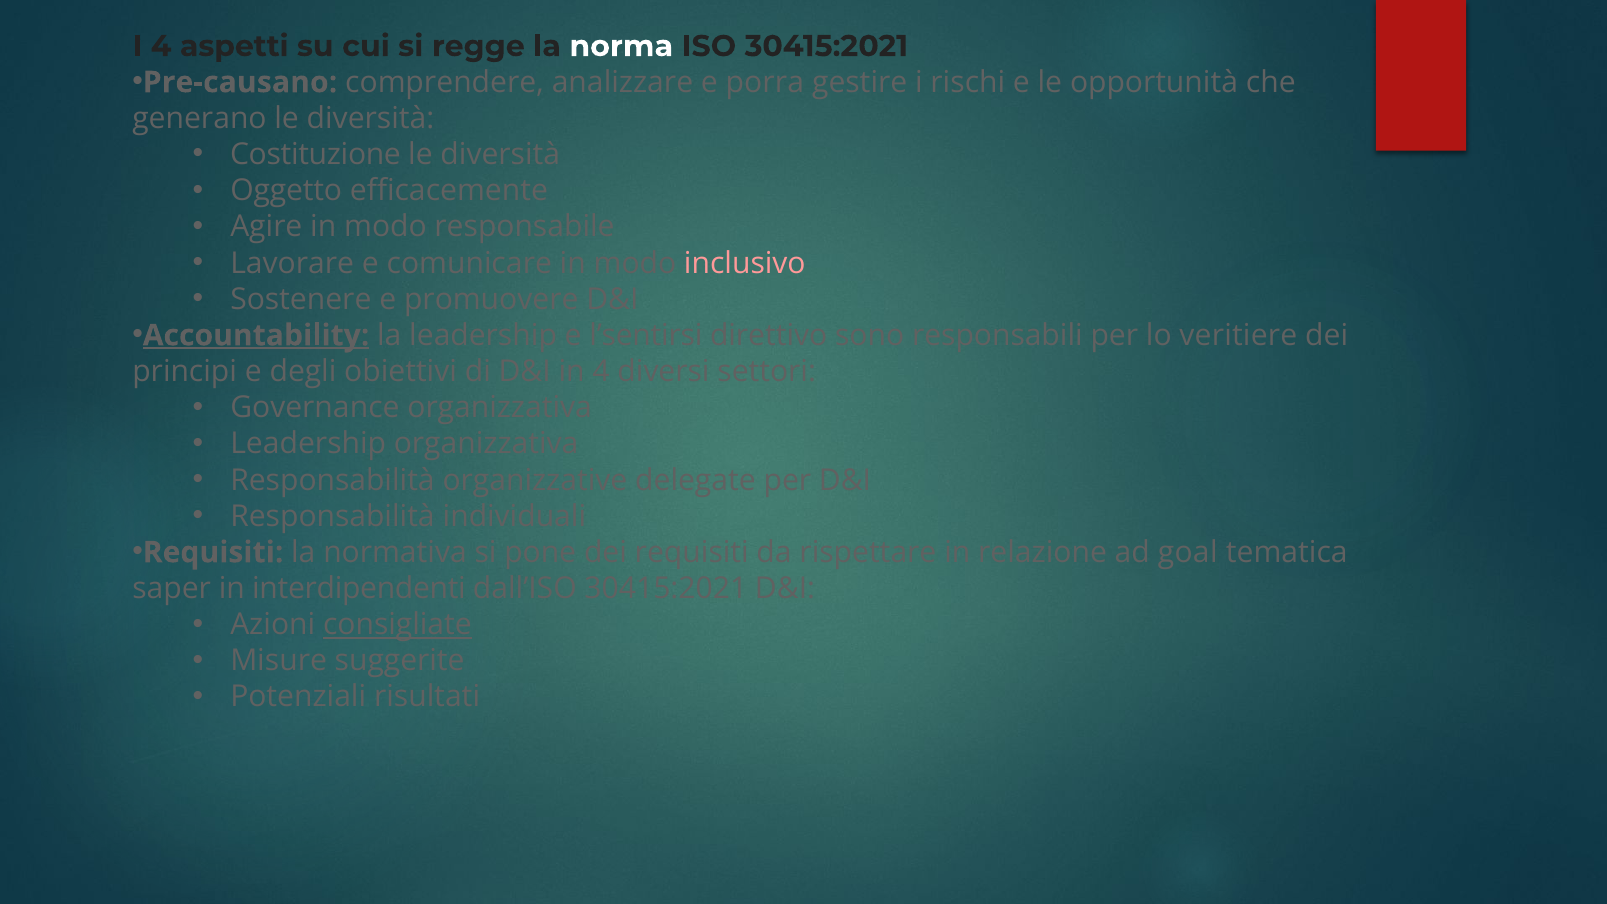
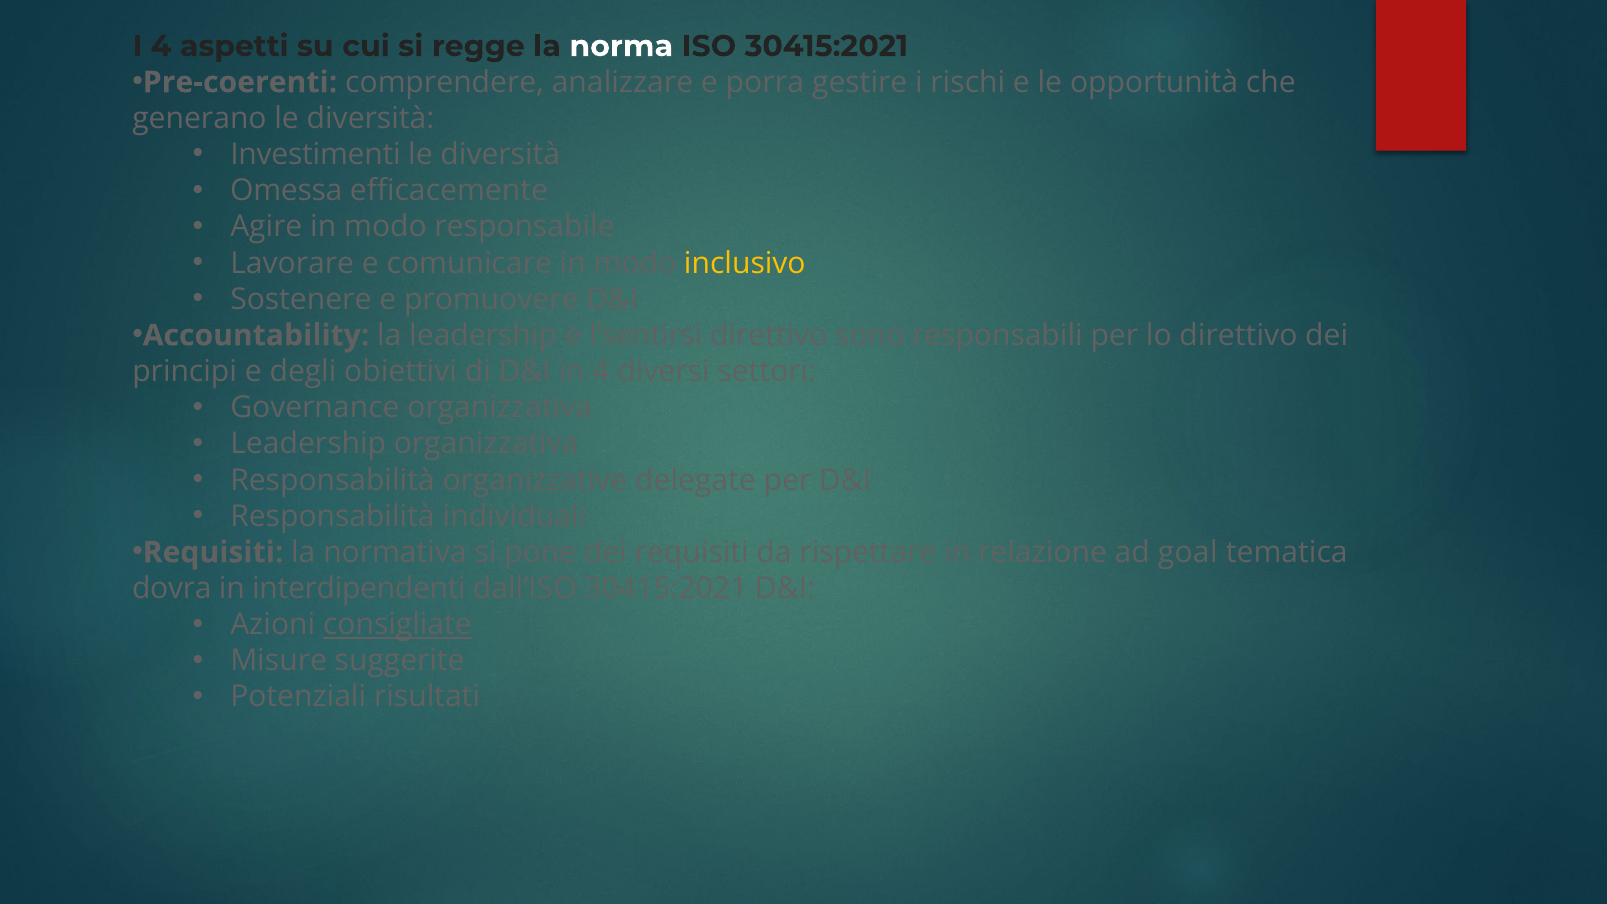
Pre-causano: Pre-causano -> Pre-coerenti
Costituzione: Costituzione -> Investimenti
Oggetto: Oggetto -> Omessa
inclusivo colour: pink -> yellow
Accountability underline: present -> none
lo veritiere: veritiere -> direttivo
saper: saper -> dovra
